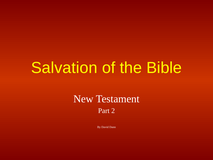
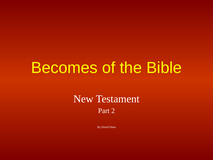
Salvation: Salvation -> Becomes
